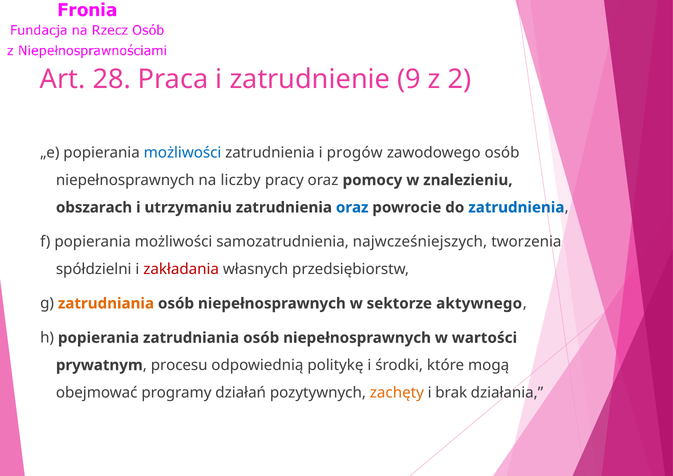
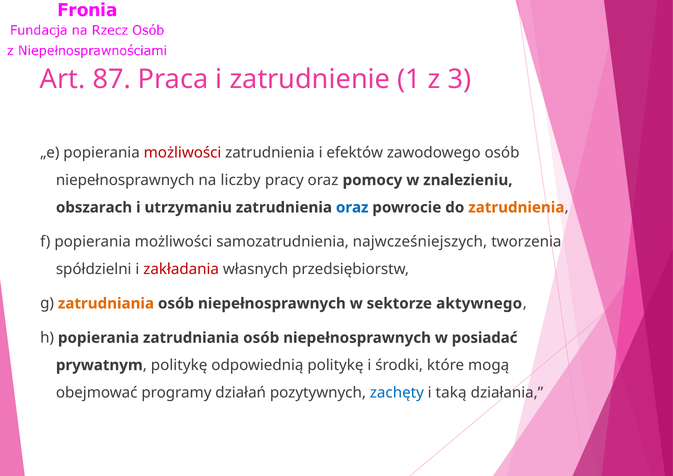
28: 28 -> 87
9: 9 -> 1
2: 2 -> 3
możliwości at (183, 153) colour: blue -> red
progów: progów -> efektów
zatrudnienia at (516, 207) colour: blue -> orange
wartości: wartości -> posiadać
procesu at (179, 365): procesu -> politykę
zachęty colour: orange -> blue
brak: brak -> taką
